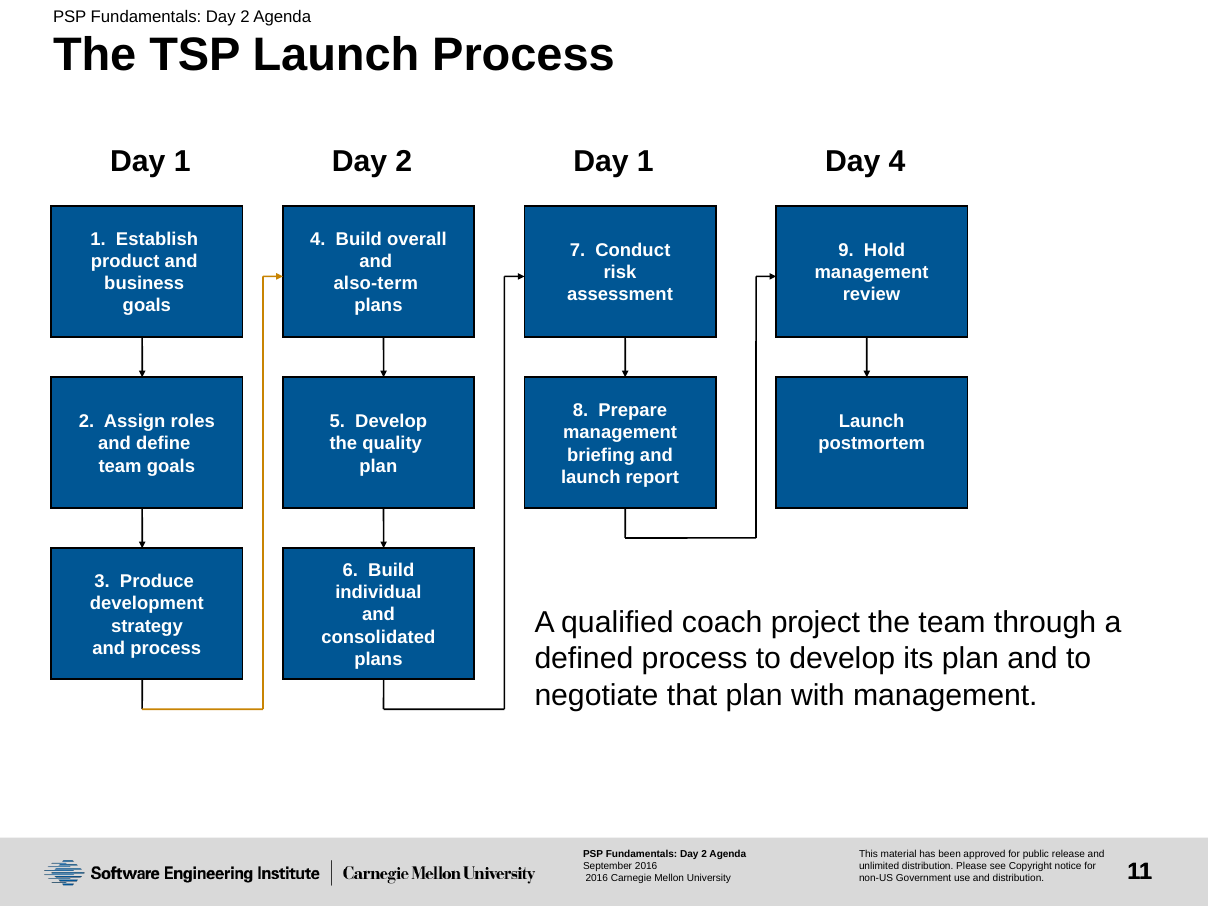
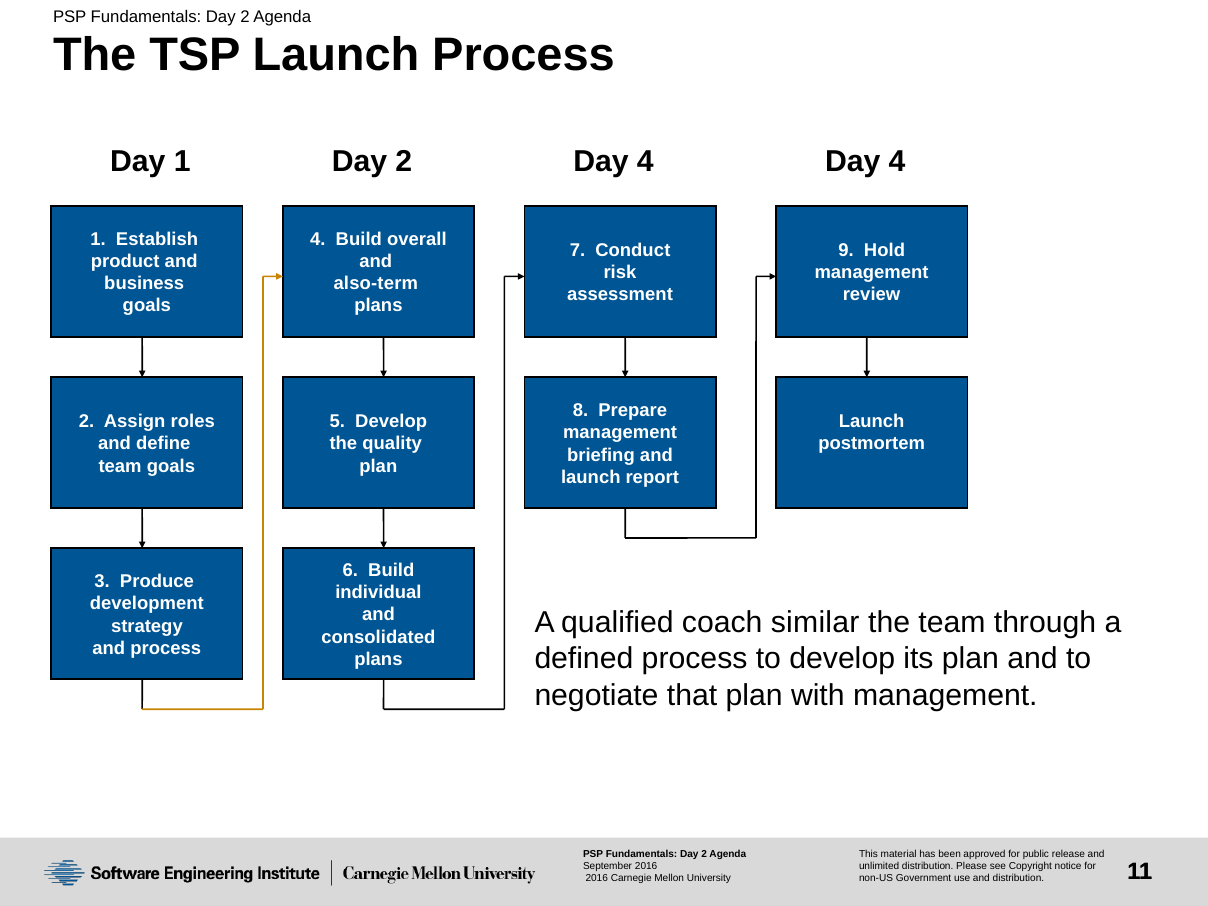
1 at (645, 162): 1 -> 4
project: project -> similar
